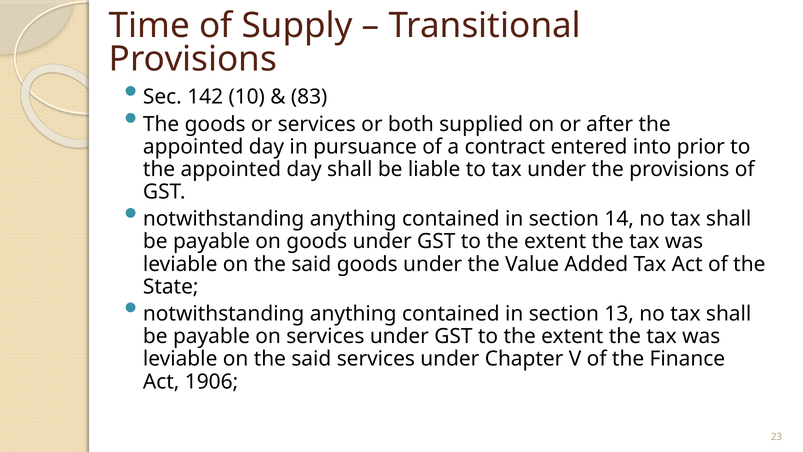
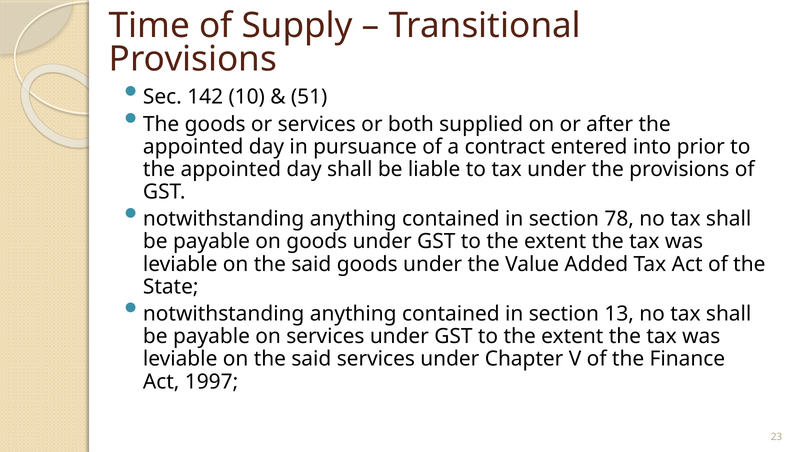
83: 83 -> 51
14: 14 -> 78
1906: 1906 -> 1997
